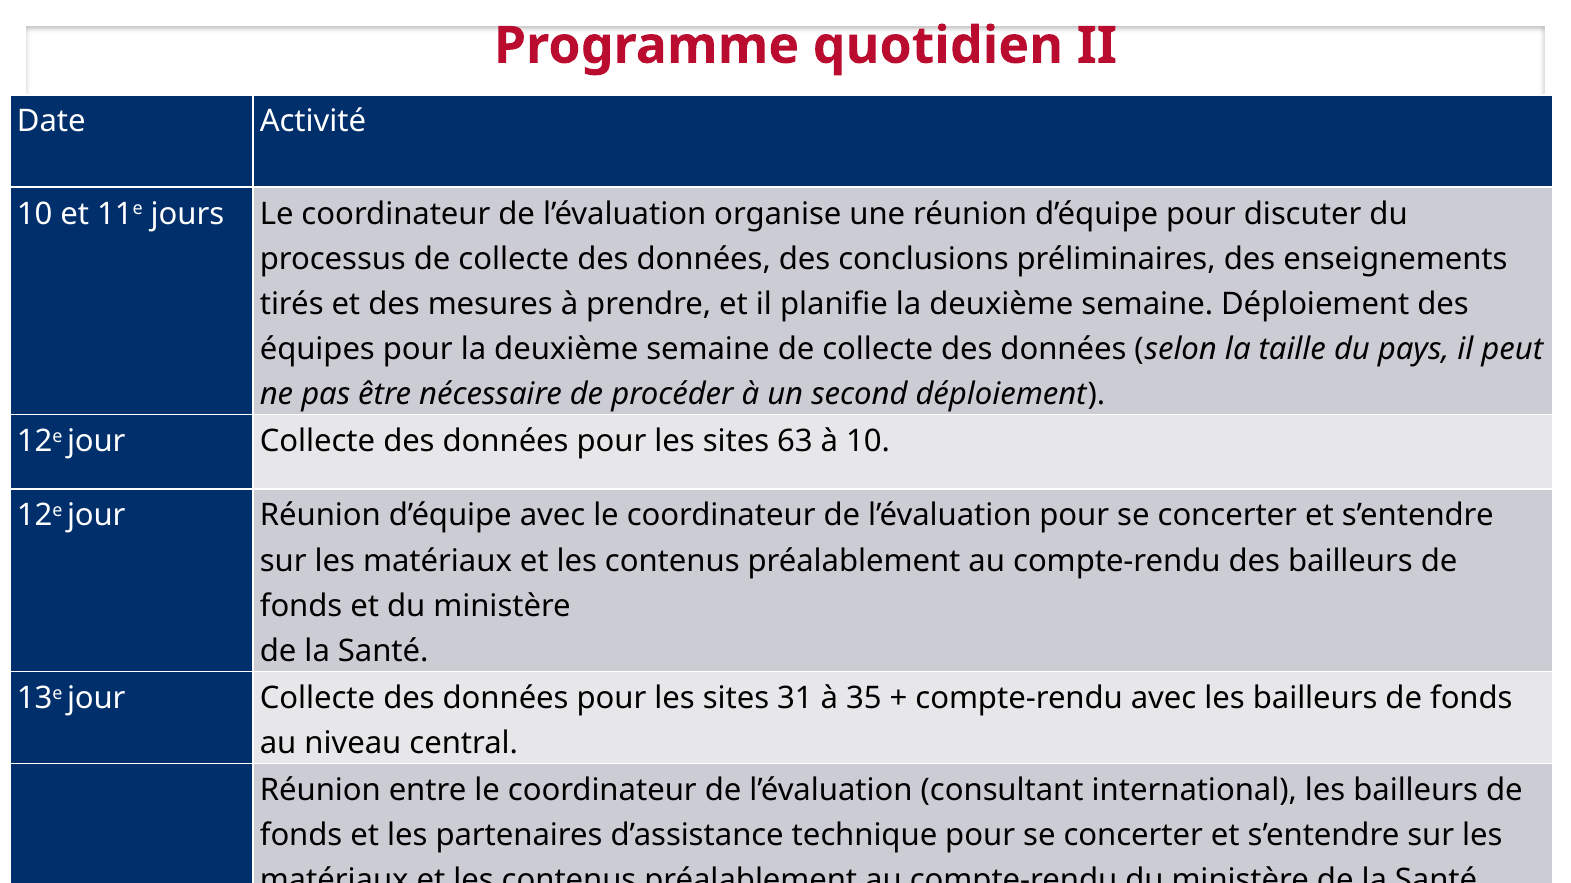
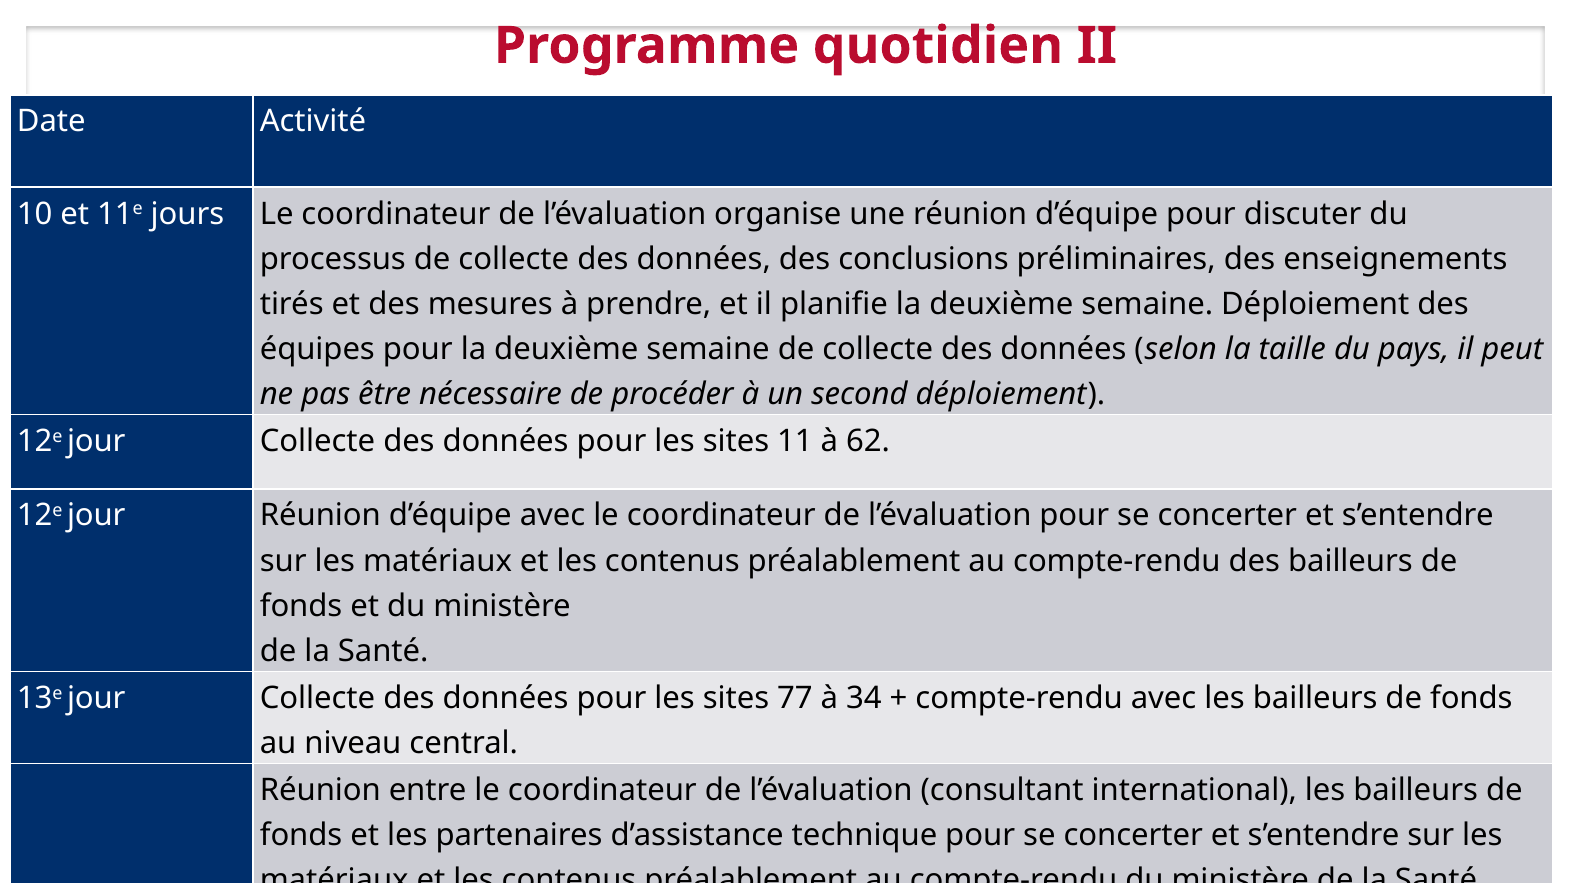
63: 63 -> 11
à 10: 10 -> 62
31: 31 -> 77
35: 35 -> 34
